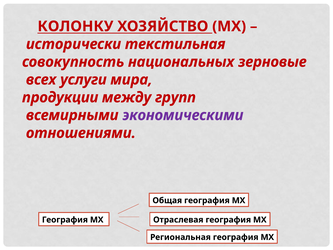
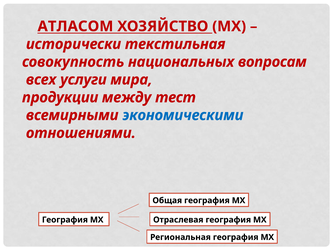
КОЛОНКУ: КОЛОНКУ -> АТЛАСОМ
зерновые: зерновые -> вопросам
групп: групп -> тест
экономическими colour: purple -> blue
